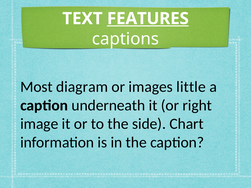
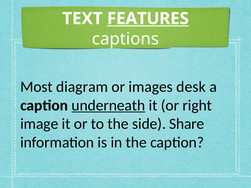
little: little -> desk
underneath underline: none -> present
Chart: Chart -> Share
